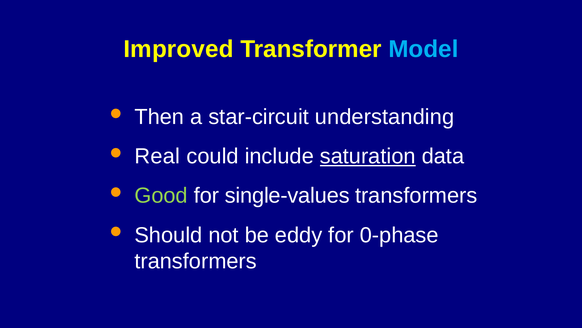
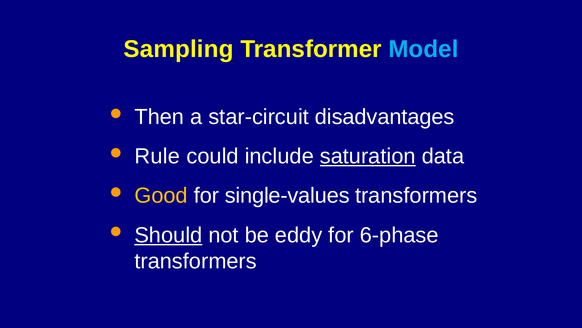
Improved: Improved -> Sampling
understanding: understanding -> disadvantages
Real: Real -> Rule
Good colour: light green -> yellow
Should underline: none -> present
0-phase: 0-phase -> 6-phase
